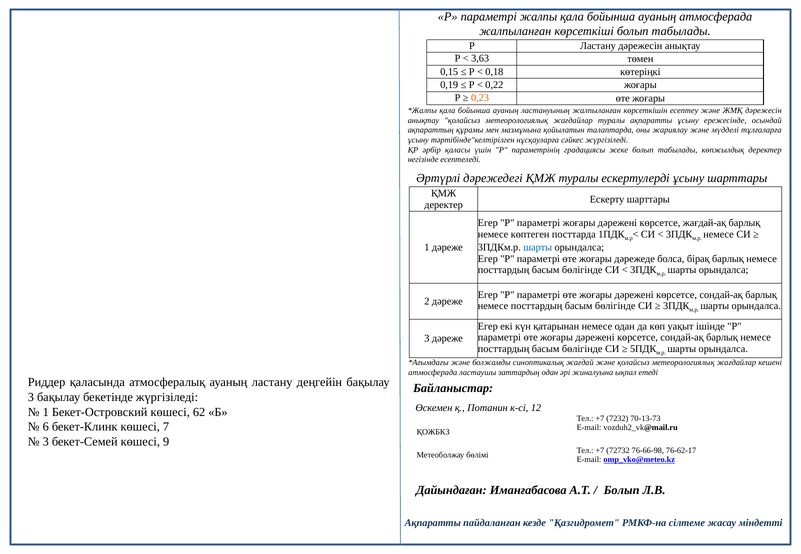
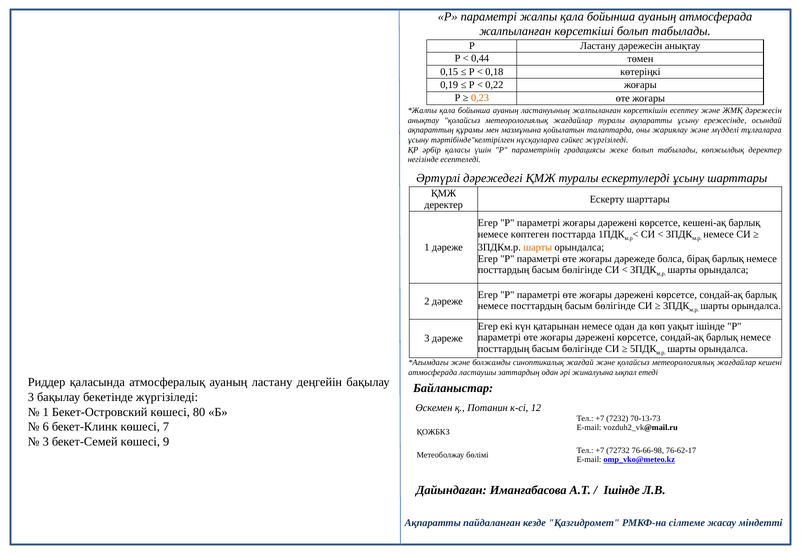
3,63: 3,63 -> 0,44
жағдай-ақ: жағдай-ақ -> кешені-ақ
шарты at (538, 248) colour: blue -> orange
62: 62 -> 80
Болып at (622, 491): Болып -> Ішінде
